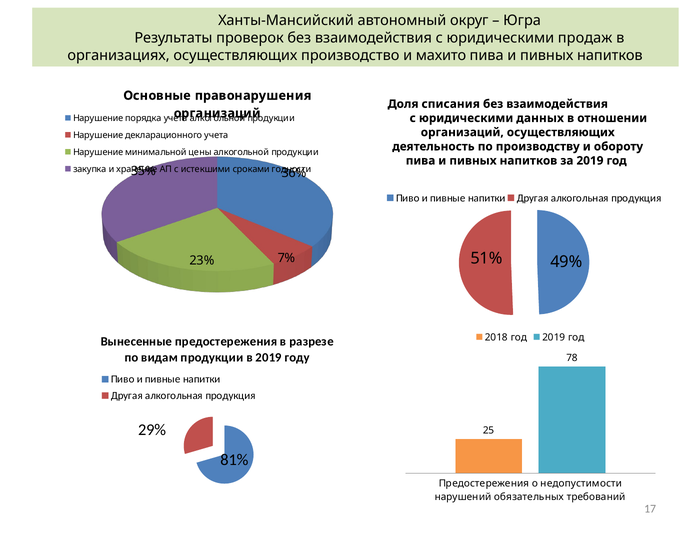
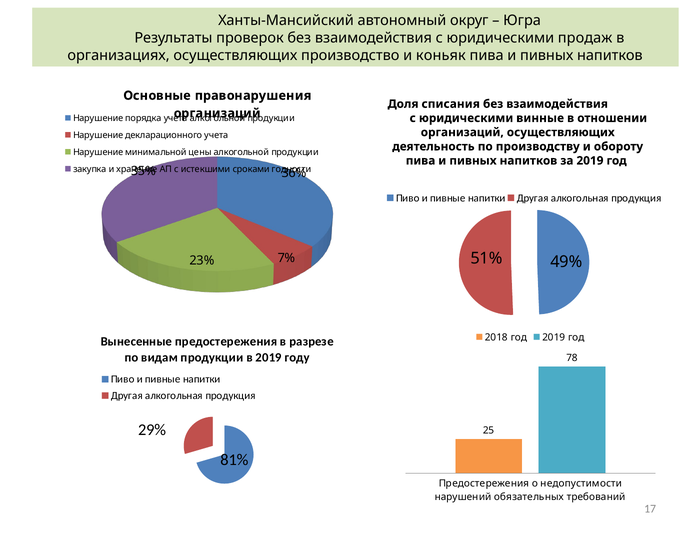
махито: махито -> коньяк
данных: данных -> винные
